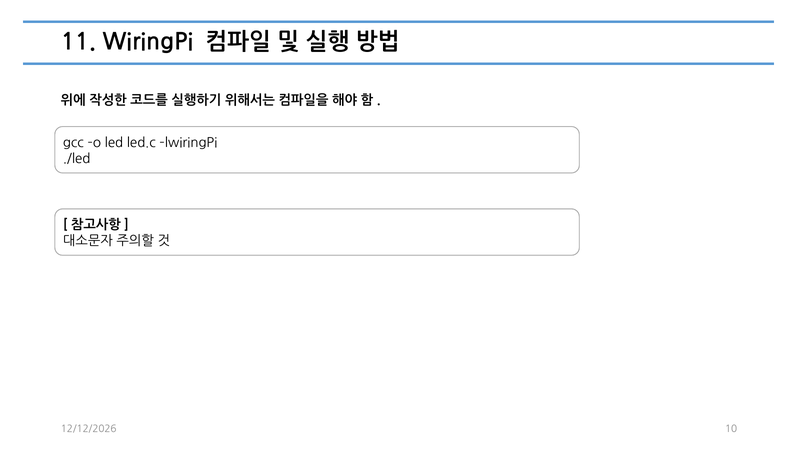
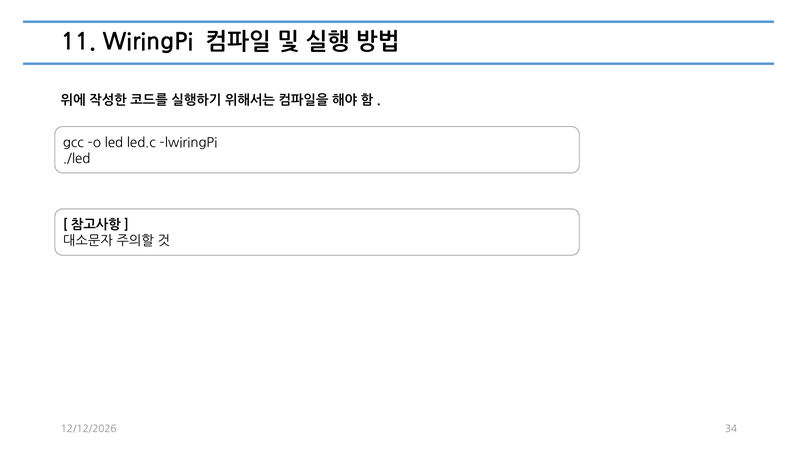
10: 10 -> 34
